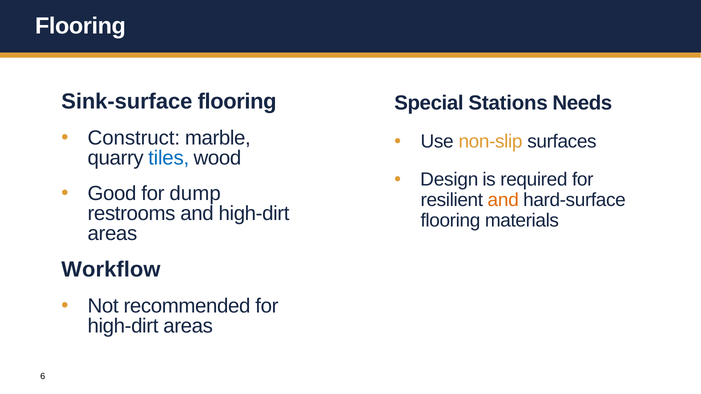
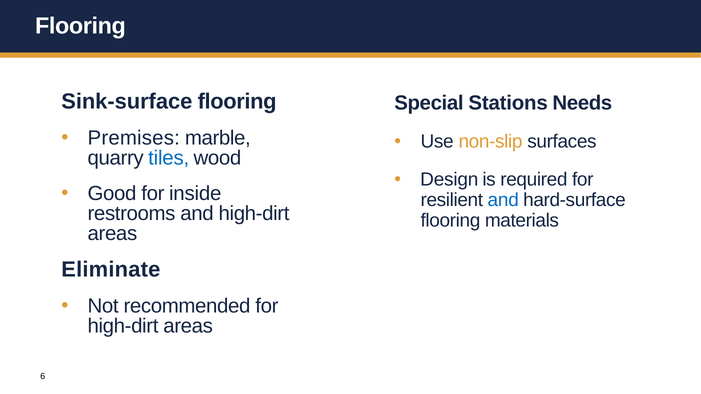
Construct: Construct -> Premises
dump: dump -> inside
and at (503, 200) colour: orange -> blue
Workflow: Workflow -> Eliminate
